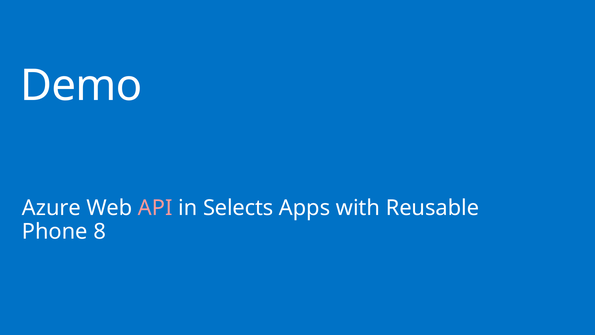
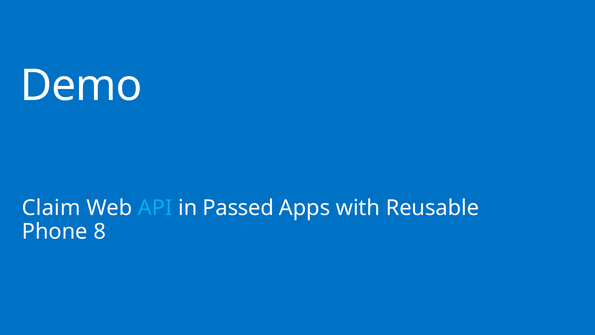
Azure: Azure -> Claim
API colour: pink -> light blue
Selects: Selects -> Passed
